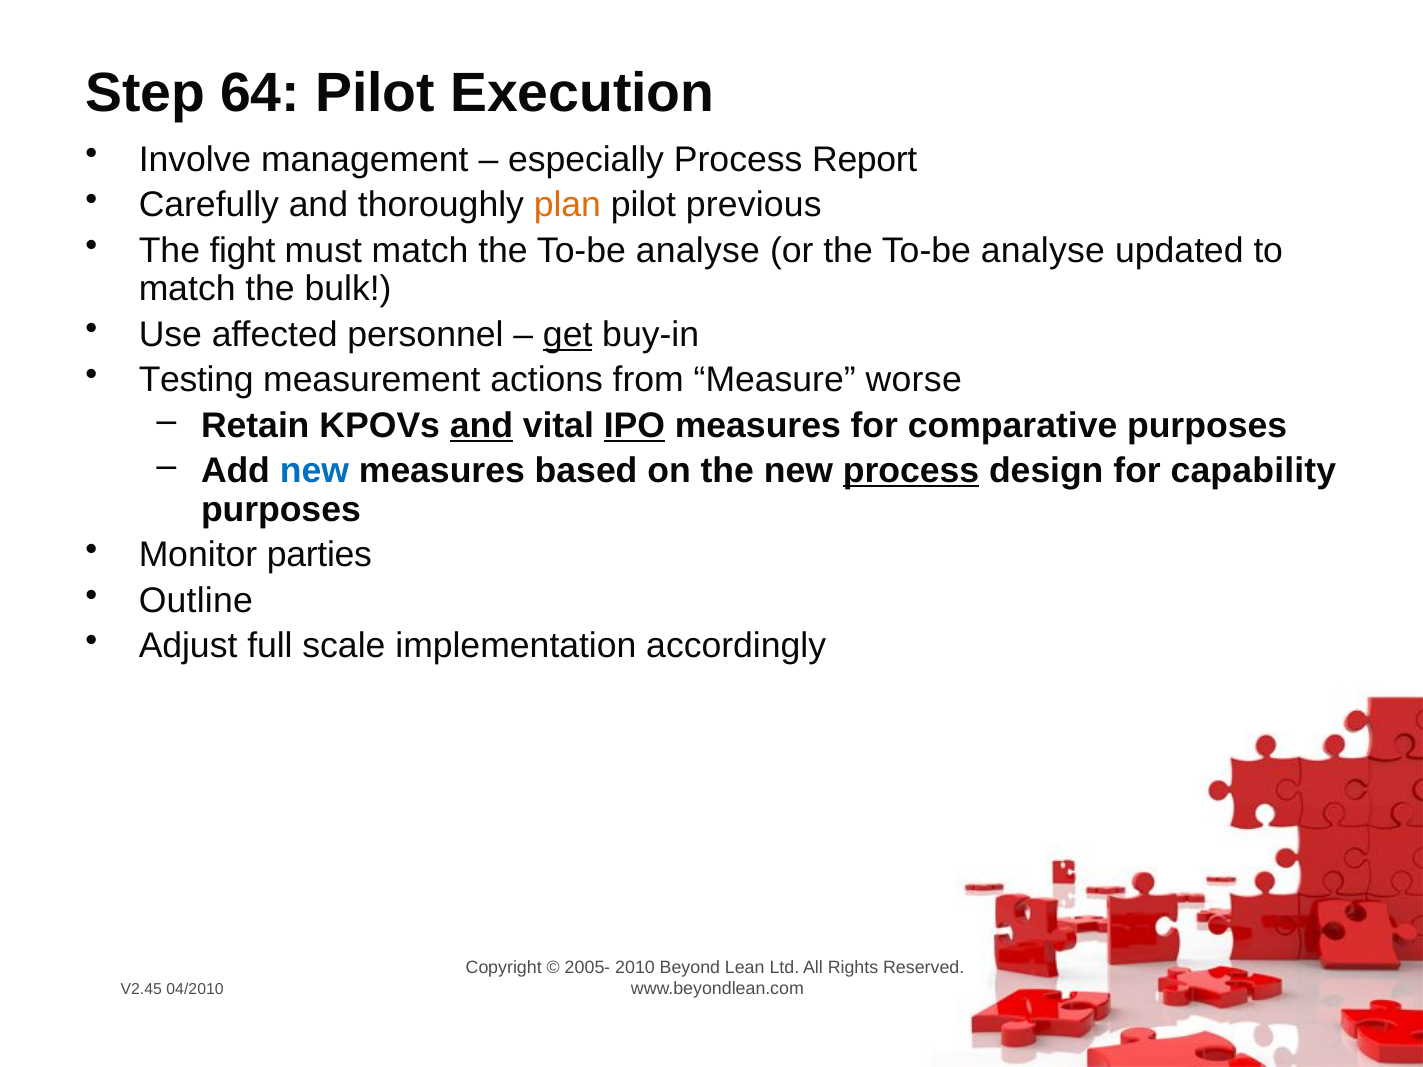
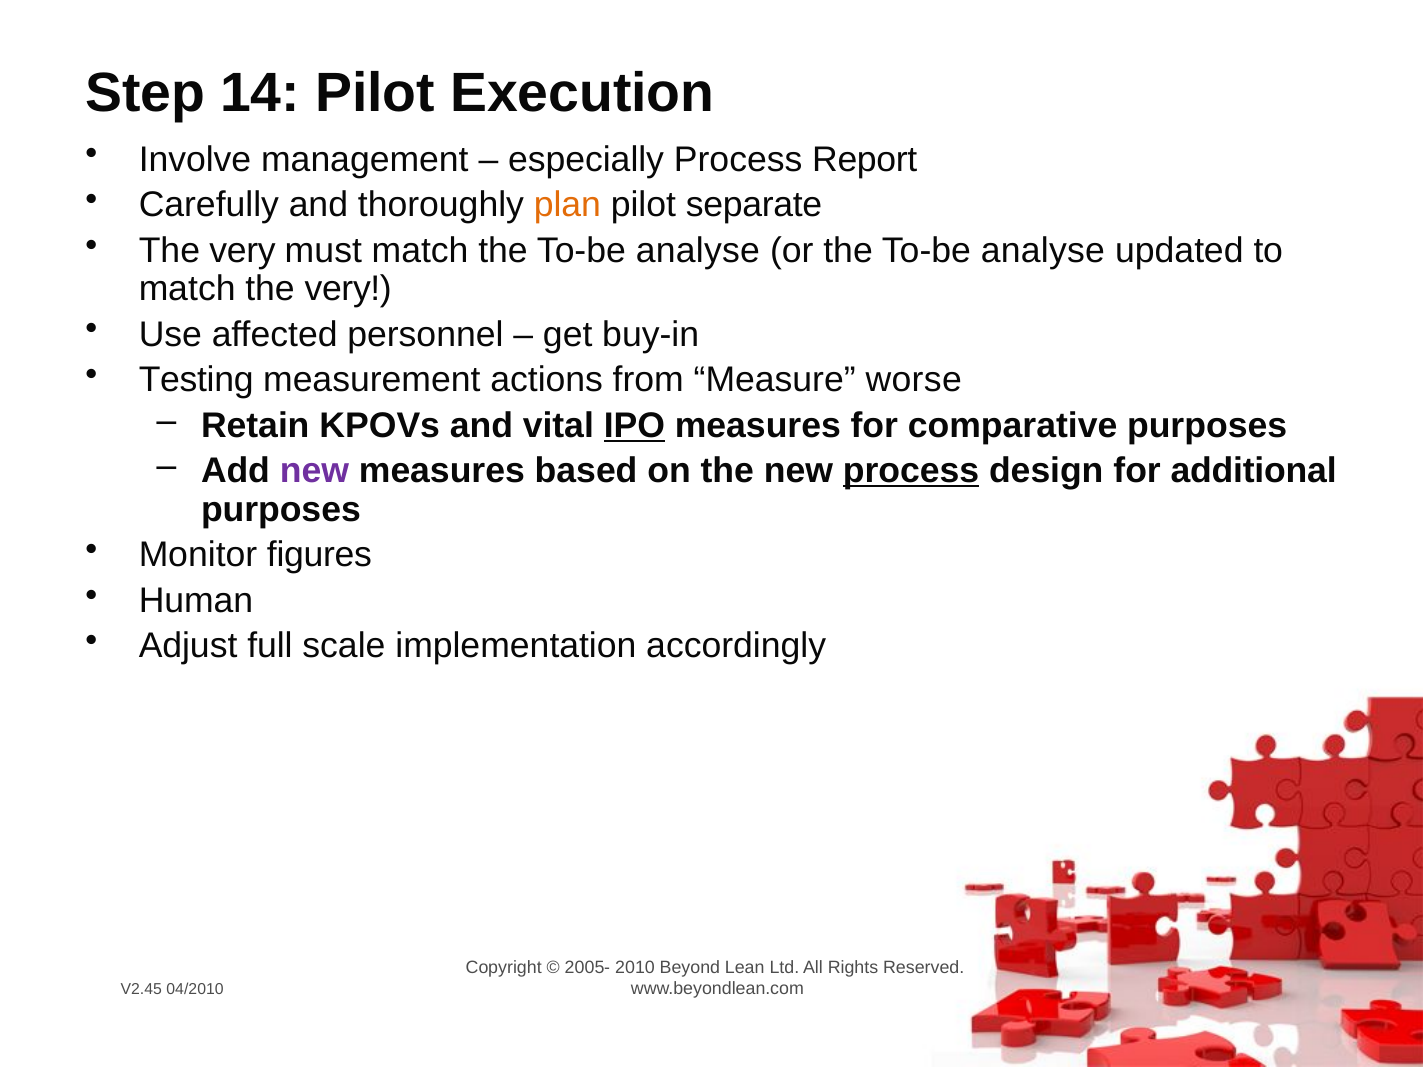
64: 64 -> 14
previous: previous -> separate
fight at (243, 251): fight -> very
match the bulk: bulk -> very
get underline: present -> none
and at (481, 426) underline: present -> none
new at (314, 471) colour: blue -> purple
capability: capability -> additional
parties: parties -> figures
Outline: Outline -> Human
